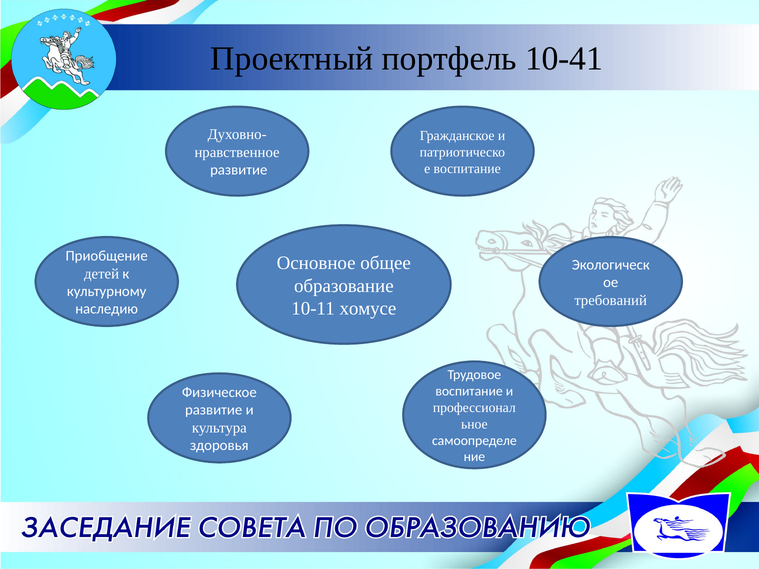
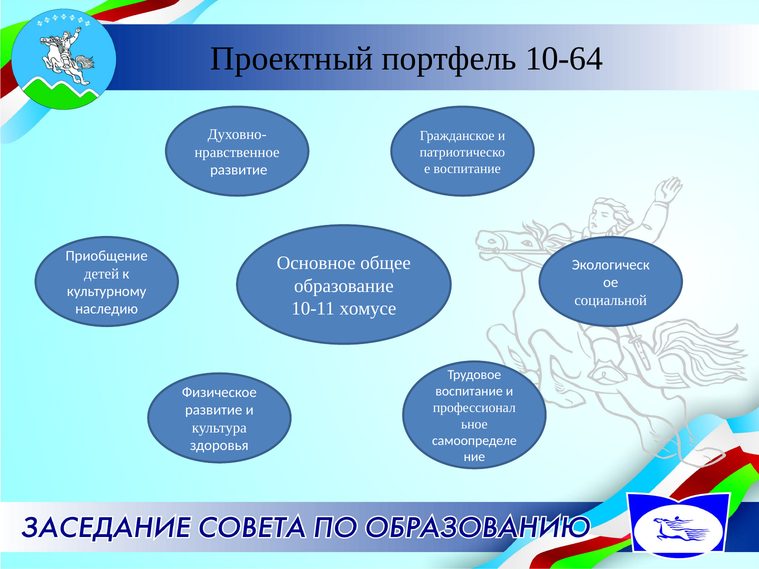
10-41: 10-41 -> 10-64
требований: требований -> социальной
